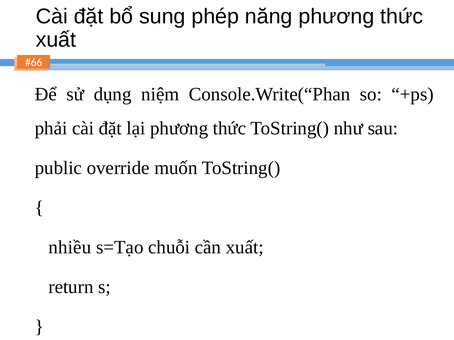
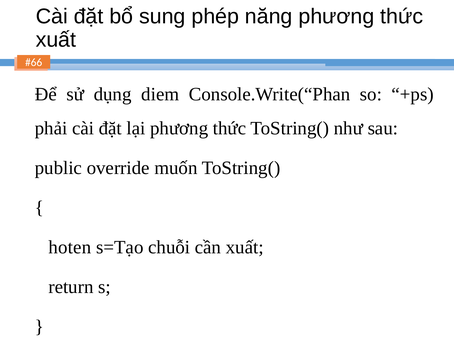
niệm: niệm -> diem
nhiều: nhiều -> hoten
